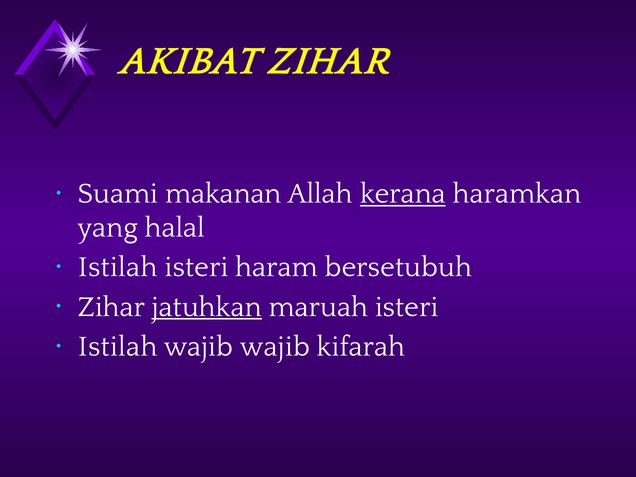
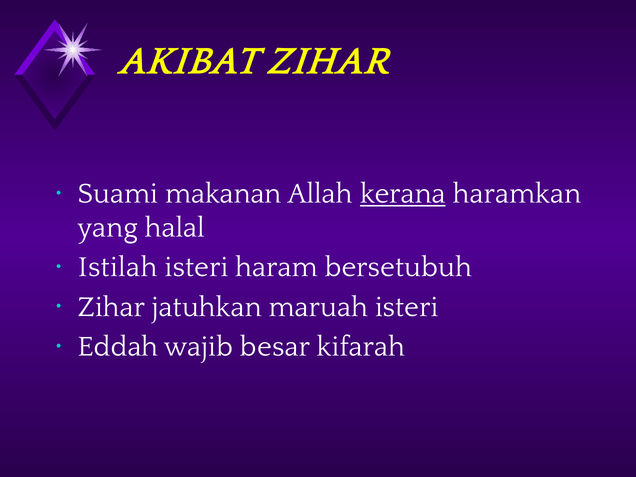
jatuhkan underline: present -> none
Istilah at (118, 346): Istilah -> Eddah
wajib wajib: wajib -> besar
